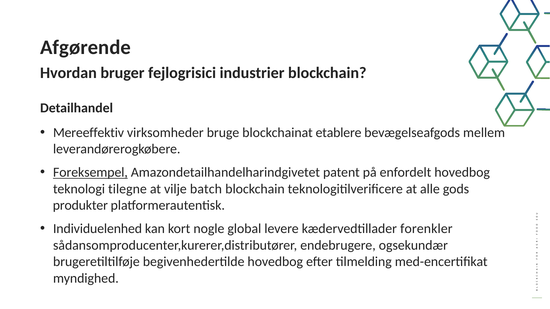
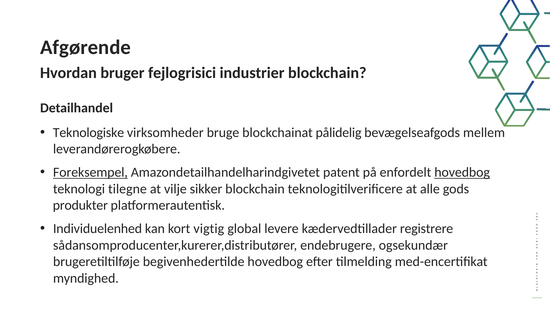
Mereeffektiv: Mereeffektiv -> Teknologiske
etablere: etablere -> pålidelig
hovedbog at (462, 173) underline: none -> present
batch: batch -> sikker
nogle: nogle -> vigtig
forenkler: forenkler -> registrere
